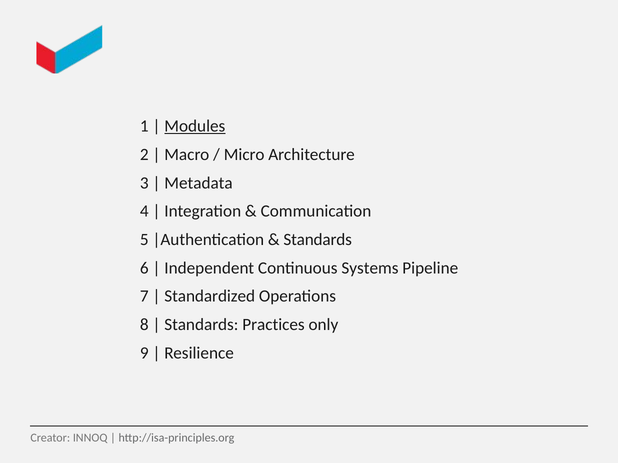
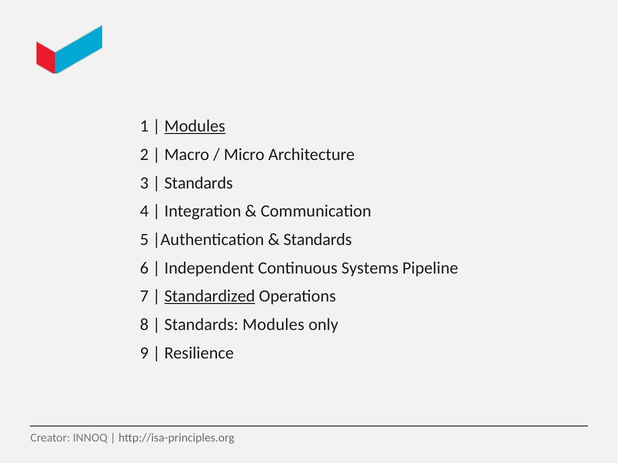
Metadata at (199, 183): Metadata -> Standards
Standardized underline: none -> present
Standards Practices: Practices -> Modules
